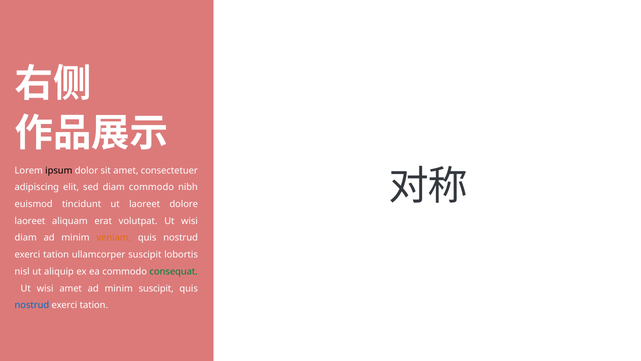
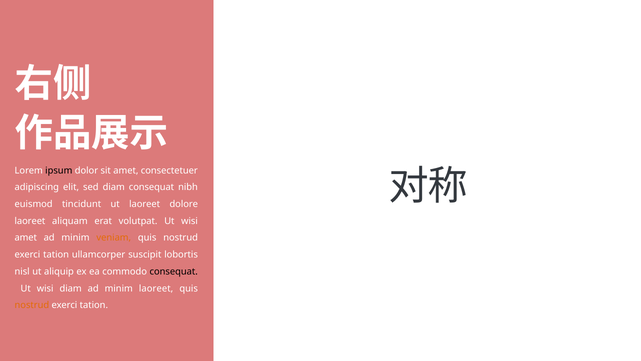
diam commodo: commodo -> consequat
diam at (26, 238): diam -> amet
consequat at (174, 271) colour: green -> black
wisi amet: amet -> diam
minim suscipit: suscipit -> laoreet
nostrud at (32, 305) colour: blue -> orange
